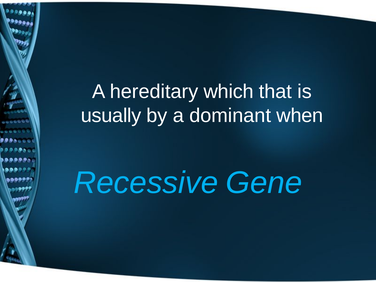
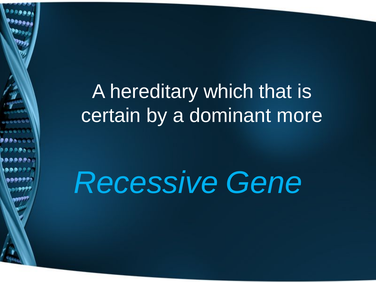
usually: usually -> certain
when: when -> more
